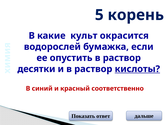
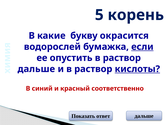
культ: культ -> букву
если underline: none -> present
десятки at (36, 69): десятки -> дальше
